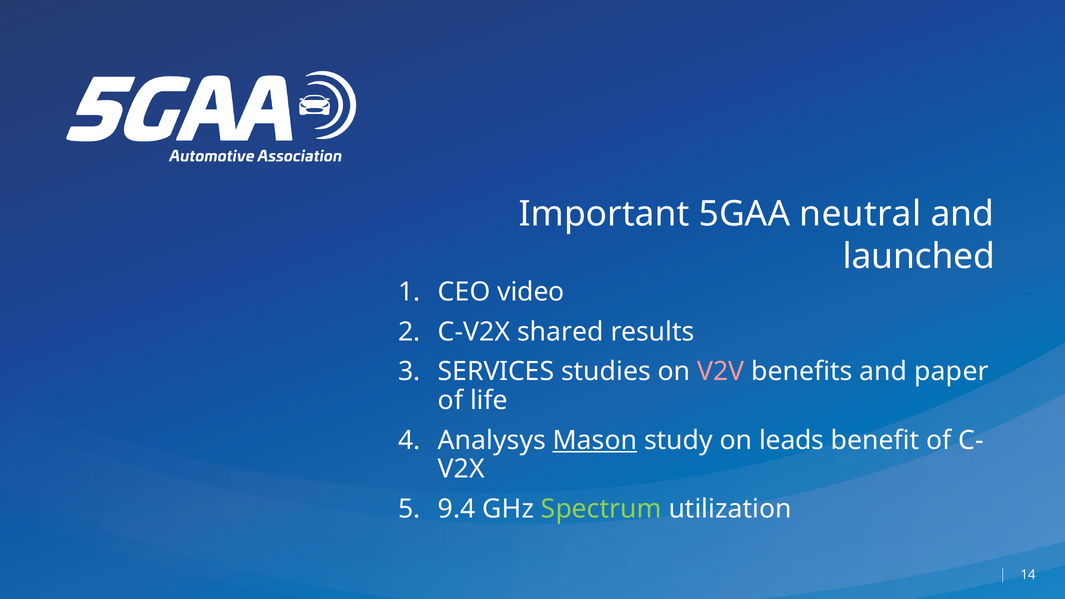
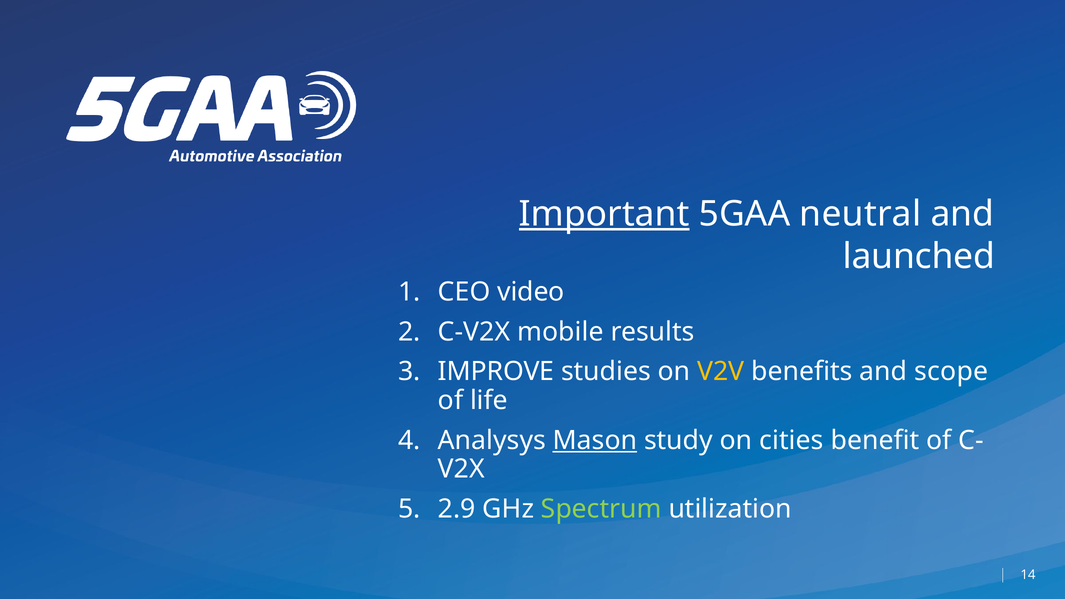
Important underline: none -> present
shared: shared -> mobile
SERVICES: SERVICES -> IMPROVE
V2V colour: pink -> yellow
paper: paper -> scope
leads: leads -> cities
9.4: 9.4 -> 2.9
